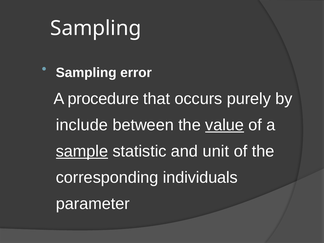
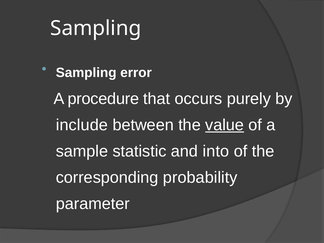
sample underline: present -> none
unit: unit -> into
individuals: individuals -> probability
